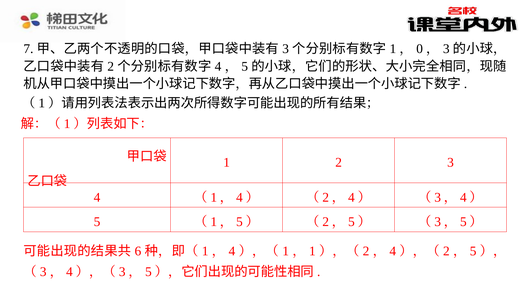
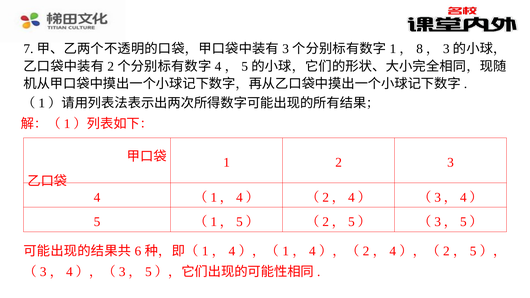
0: 0 -> 8
1 at (312, 251): 1 -> 4
